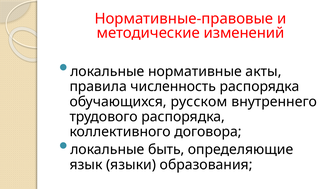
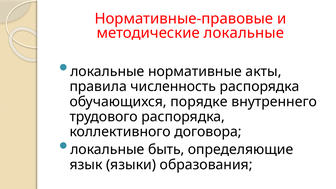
методические изменений: изменений -> локальные
русском: русском -> порядке
